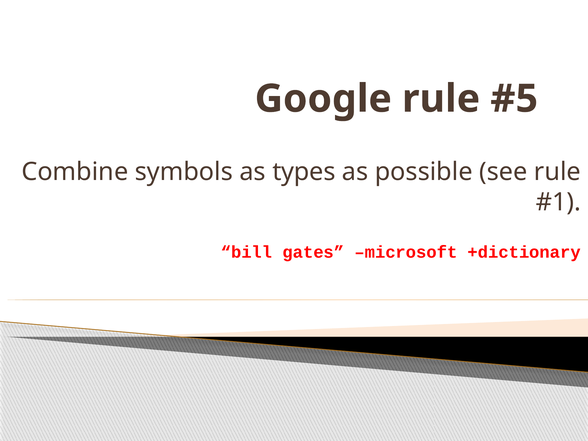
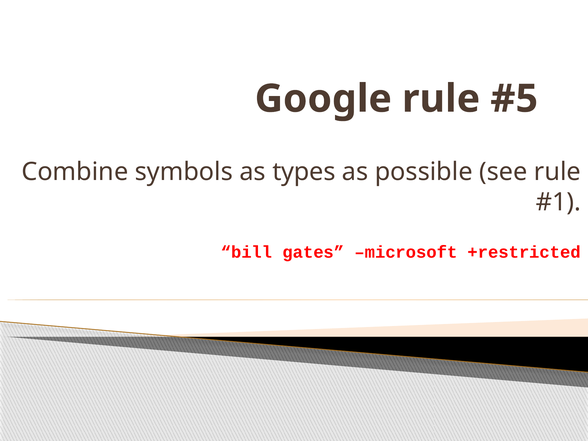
+dictionary: +dictionary -> +restricted
